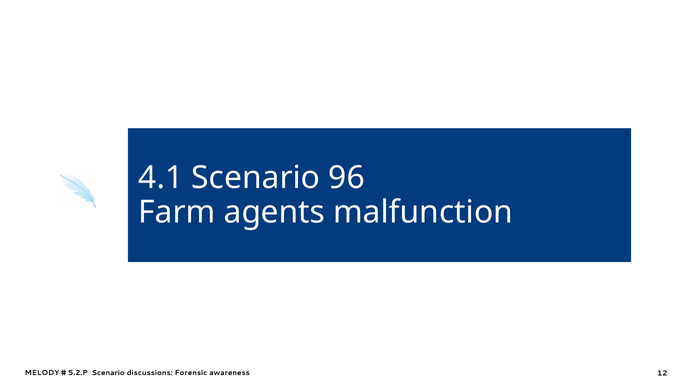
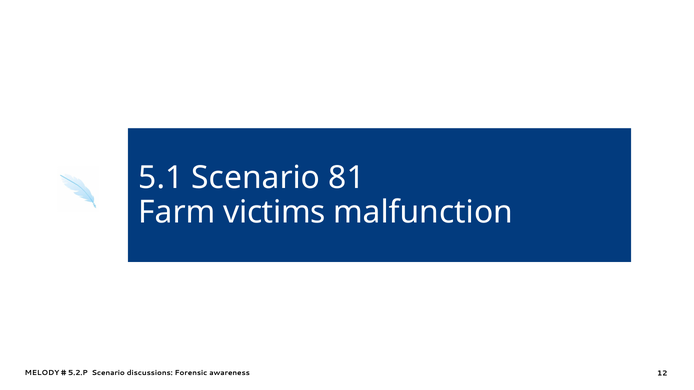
4.1: 4.1 -> 5.1
96: 96 -> 81
agents: agents -> victims
